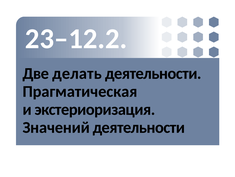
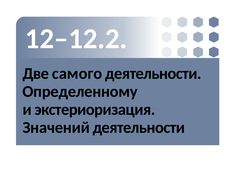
23–12.2: 23–12.2 -> 12–12.2
делать: делать -> самого
Прагматическая: Прагматическая -> Определенному
